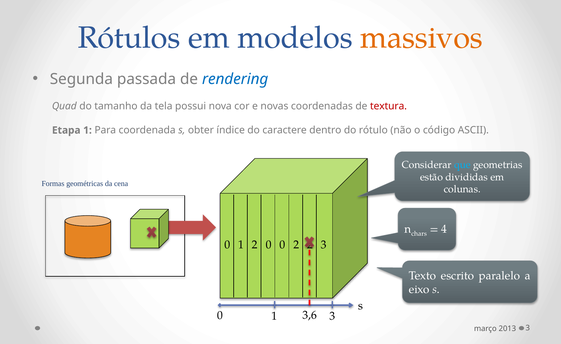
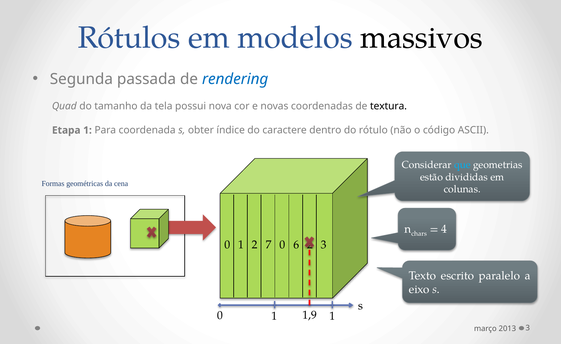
massivos colour: orange -> black
textura colour: red -> black
2 0: 0 -> 7
0 2: 2 -> 6
3,6: 3,6 -> 1,9
3 at (332, 315): 3 -> 1
